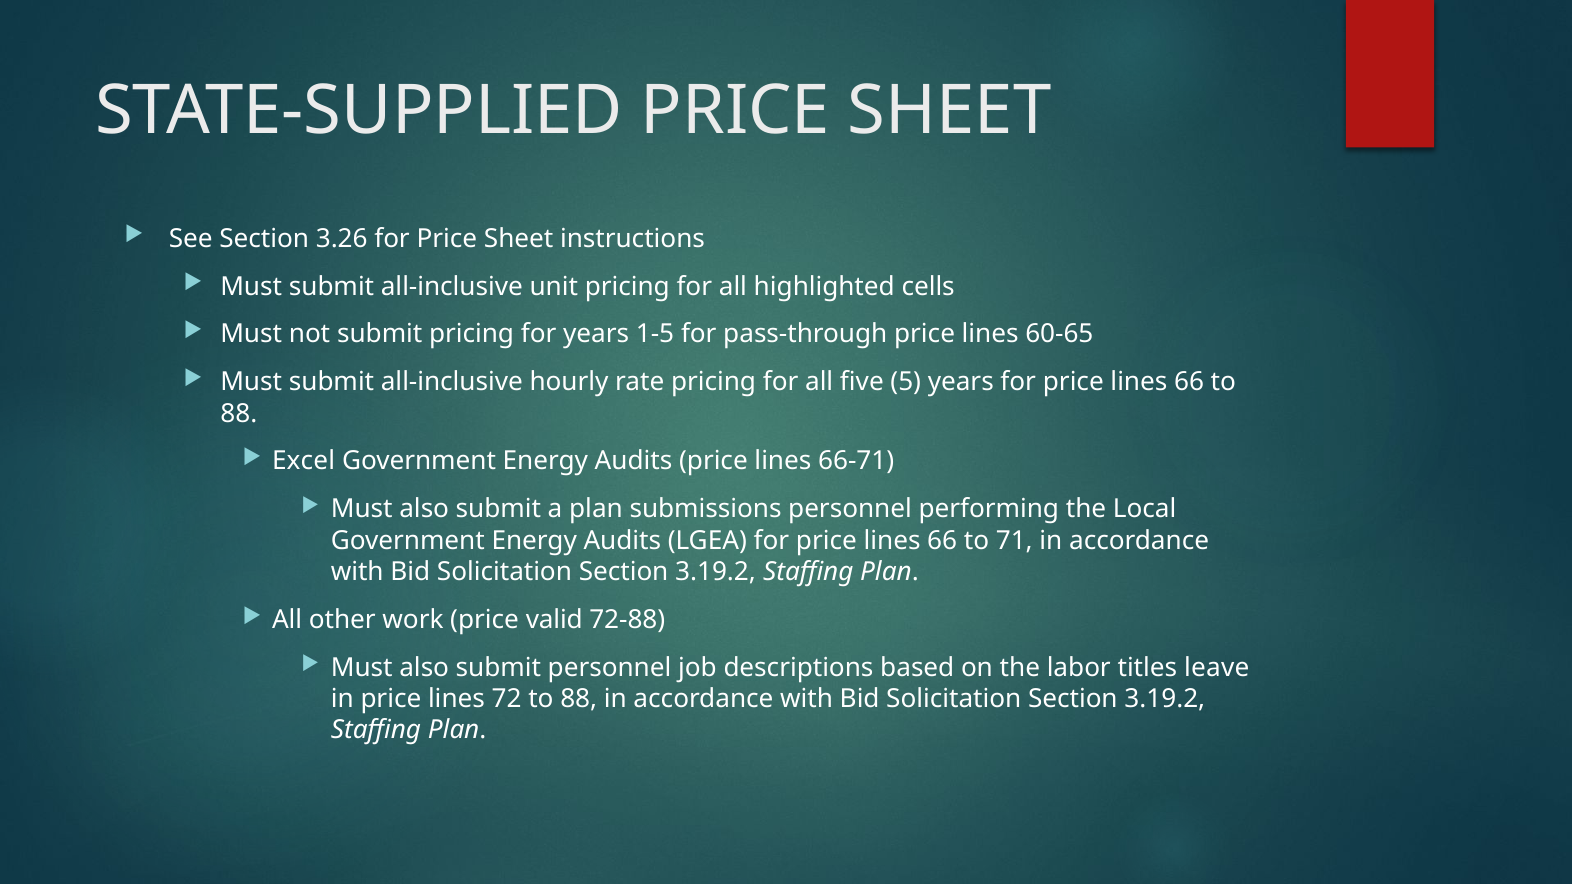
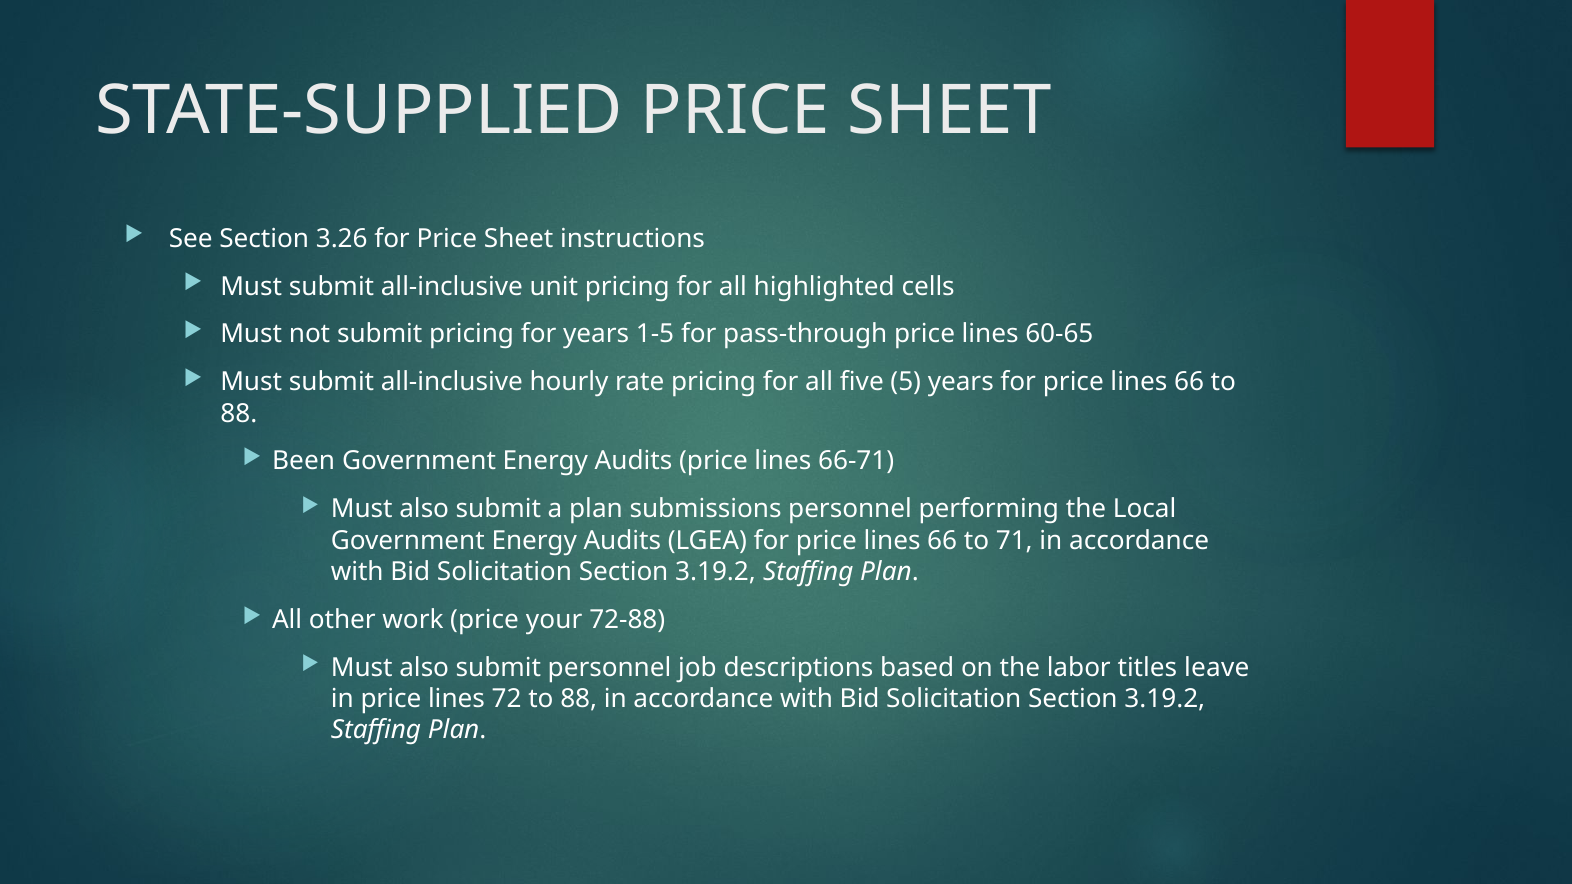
Excel: Excel -> Been
valid: valid -> your
